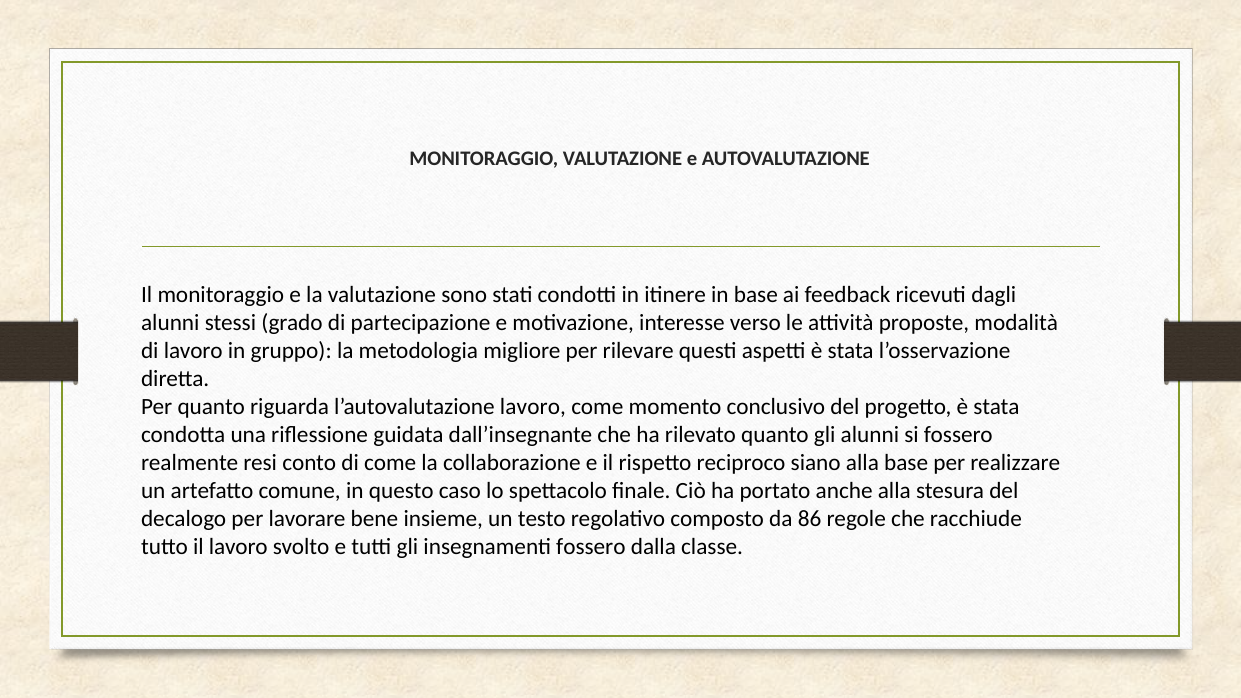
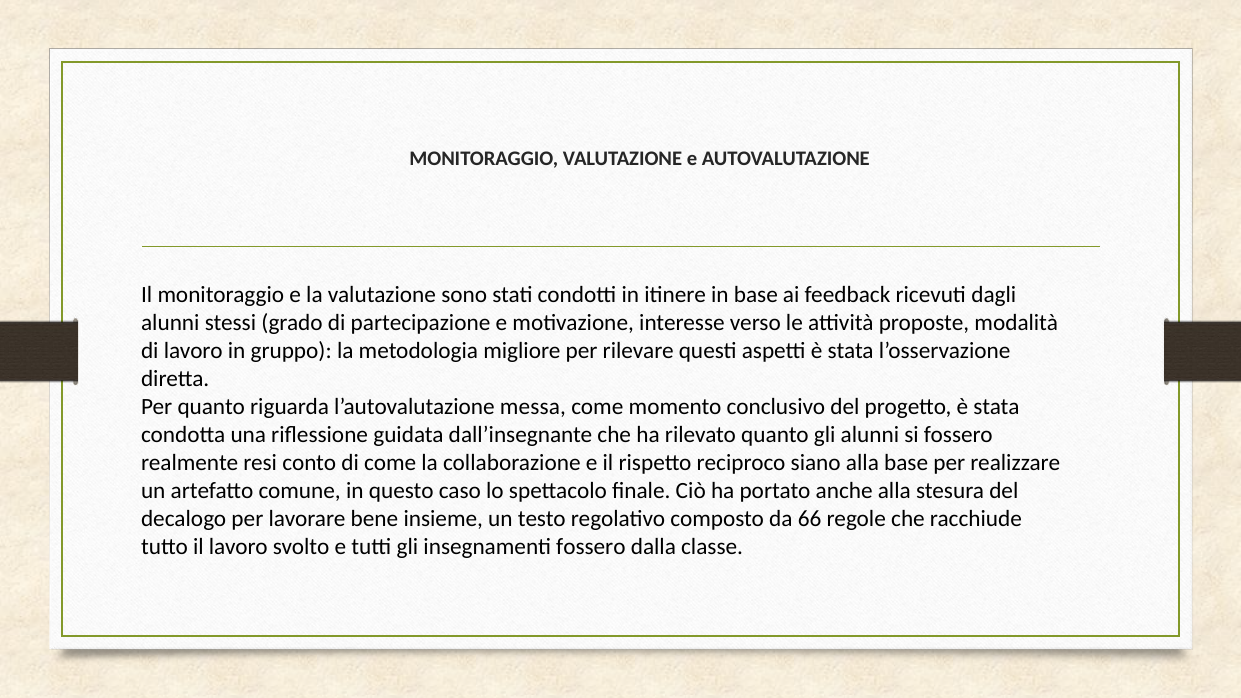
l’autovalutazione lavoro: lavoro -> messa
86: 86 -> 66
